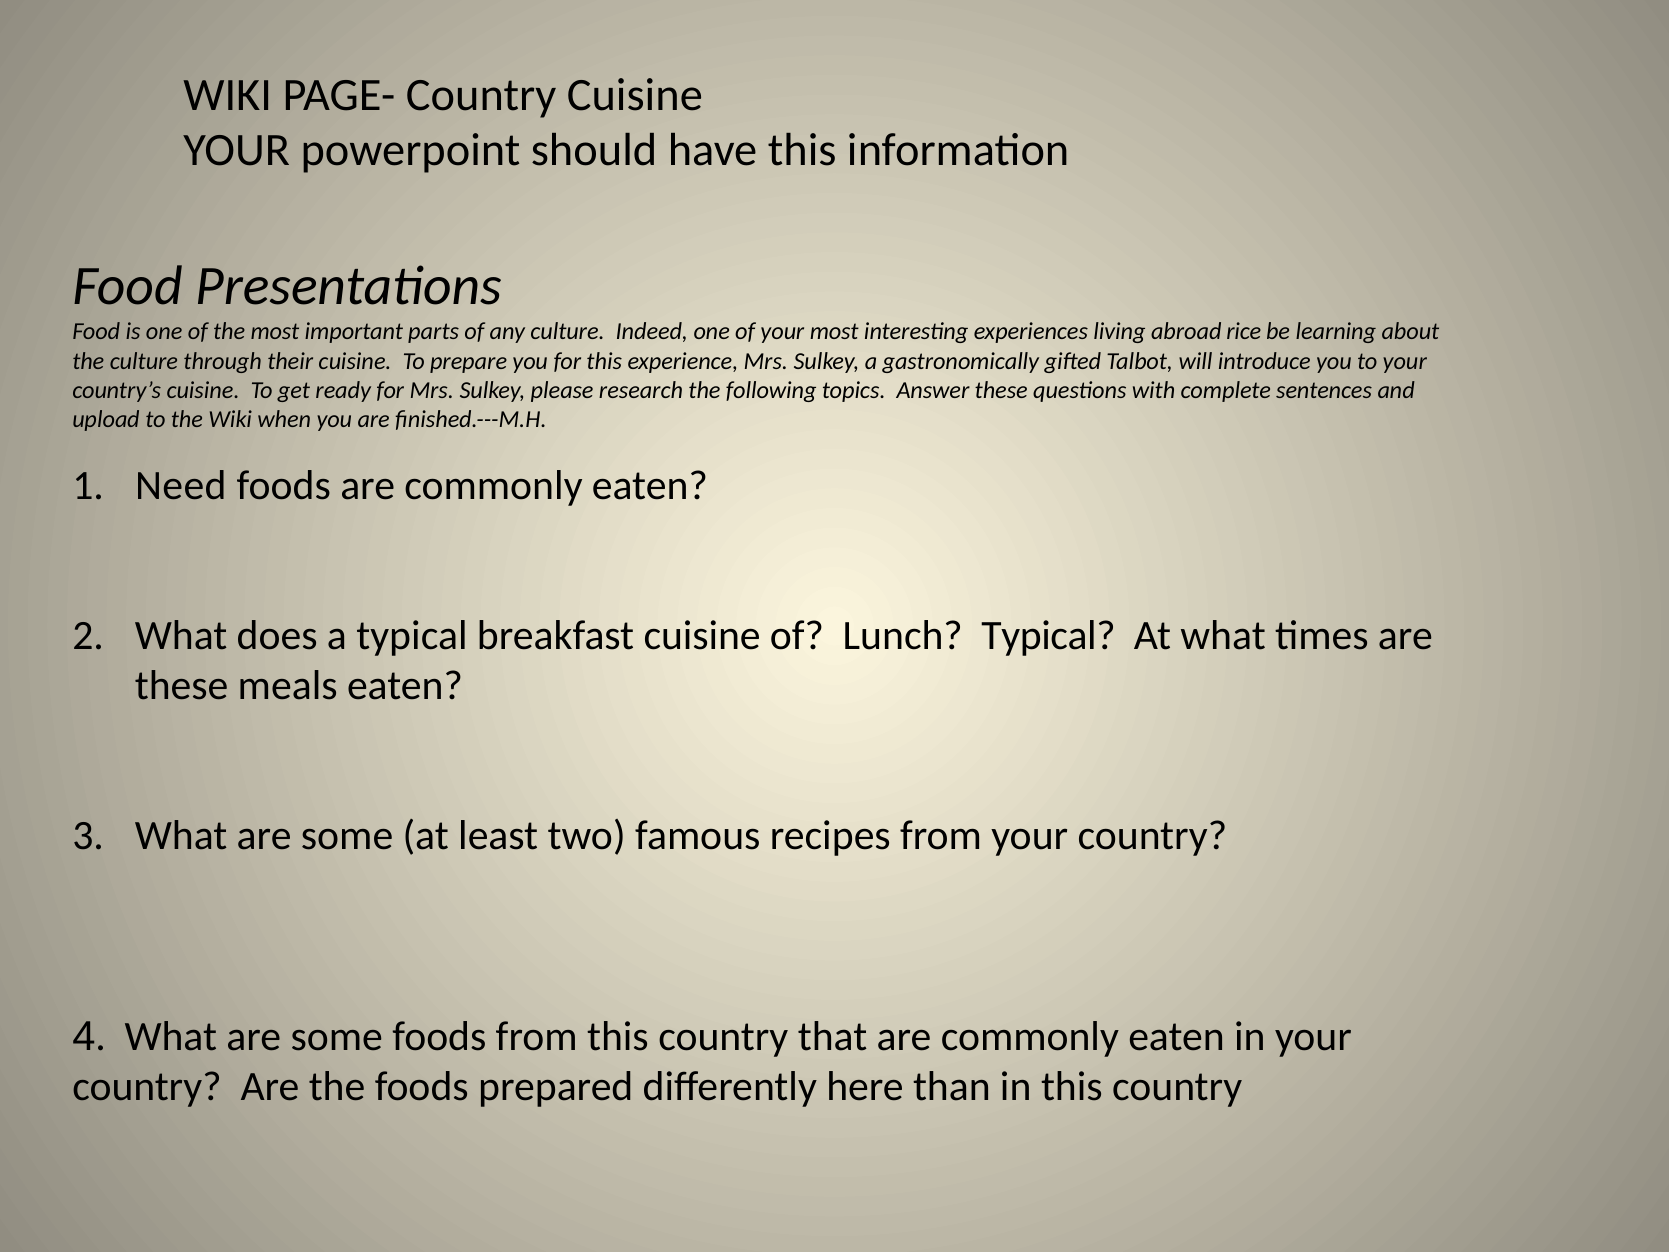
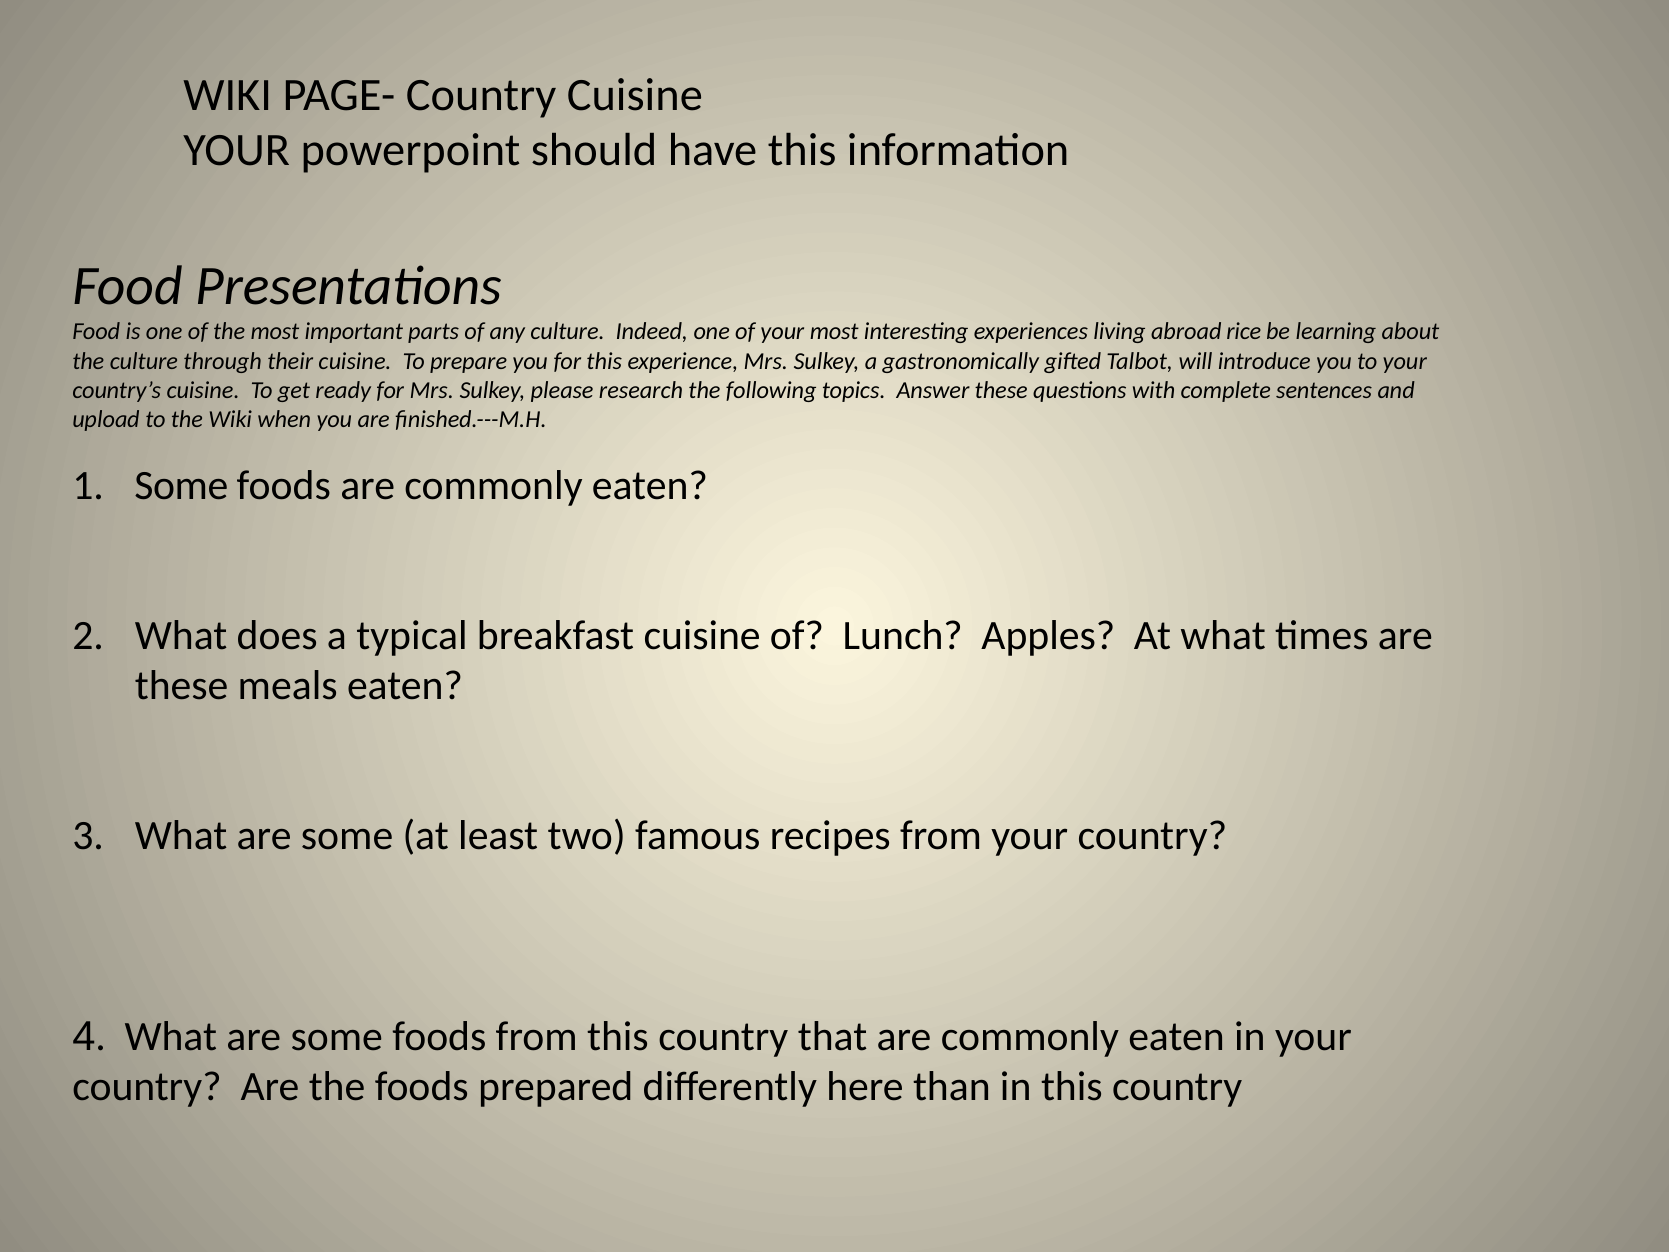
Need at (181, 485): Need -> Some
Lunch Typical: Typical -> Apples
